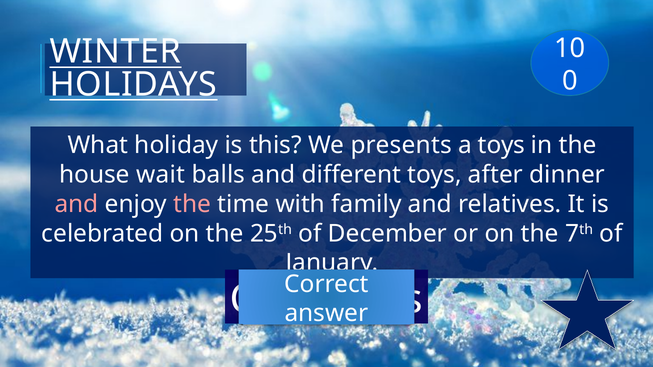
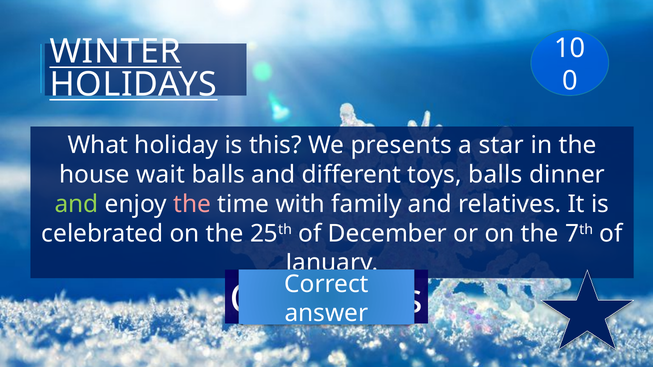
a toys: toys -> star
toys after: after -> balls
and at (77, 204) colour: pink -> light green
